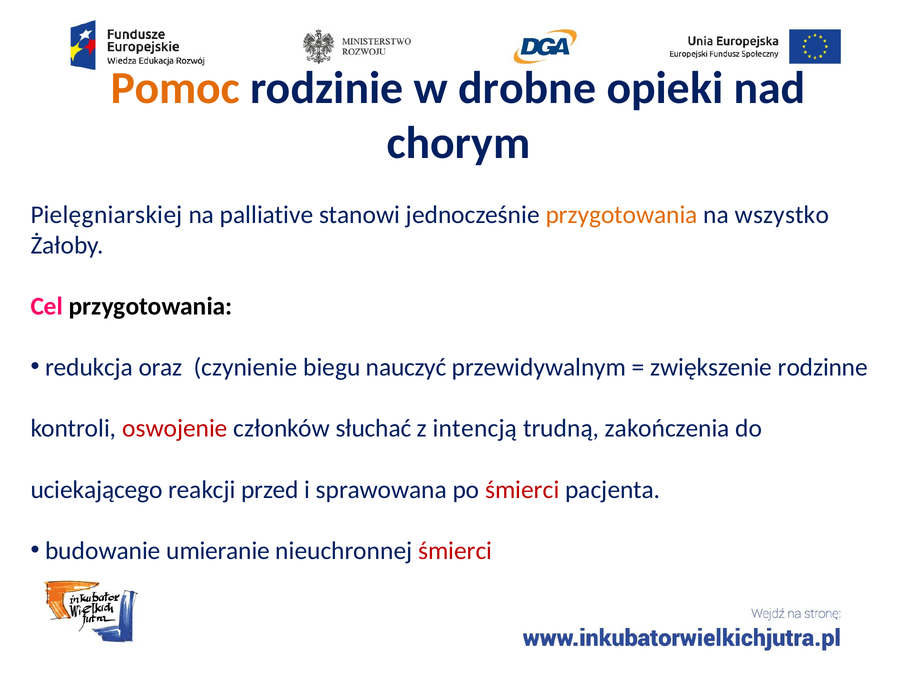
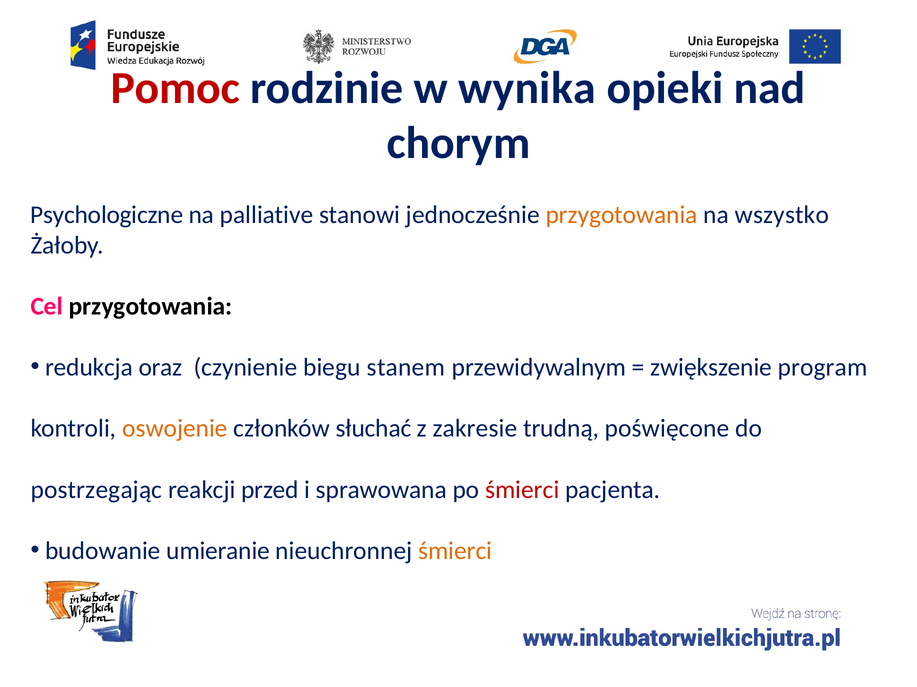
Pomoc colour: orange -> red
drobne: drobne -> wynika
Pielęgniarskiej: Pielęgniarskiej -> Psychologiczne
nauczyć: nauczyć -> stanem
rodzinne: rodzinne -> program
oswojenie colour: red -> orange
intencją: intencją -> zakresie
zakończenia: zakończenia -> poświęcone
uciekającego: uciekającego -> postrzegając
śmierci at (455, 551) colour: red -> orange
